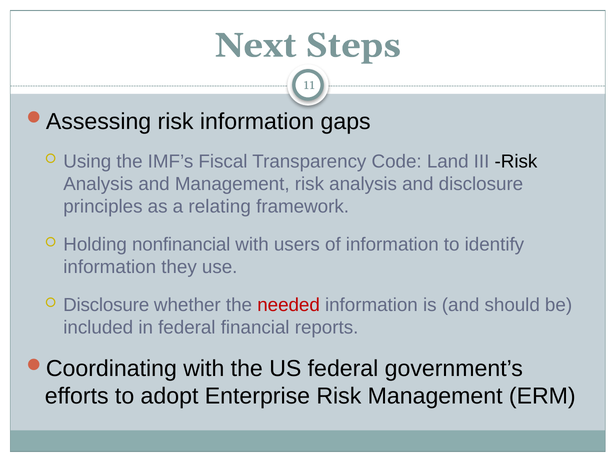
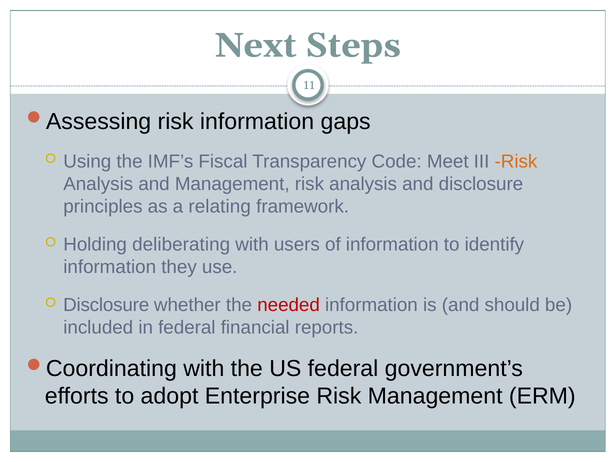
Land: Land -> Meet
Risk at (516, 162) colour: black -> orange
nonfinancial: nonfinancial -> deliberating
